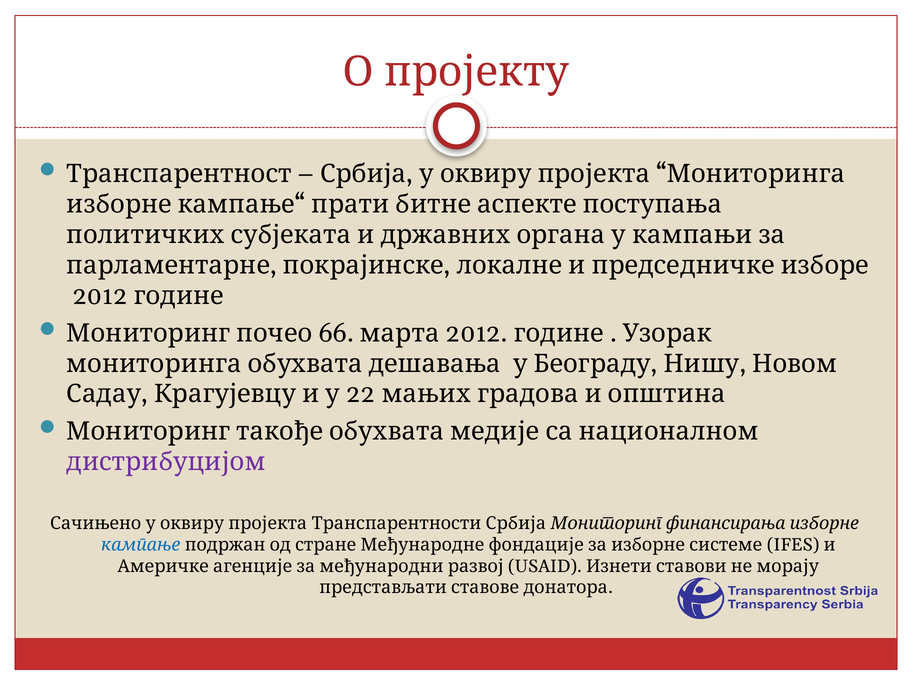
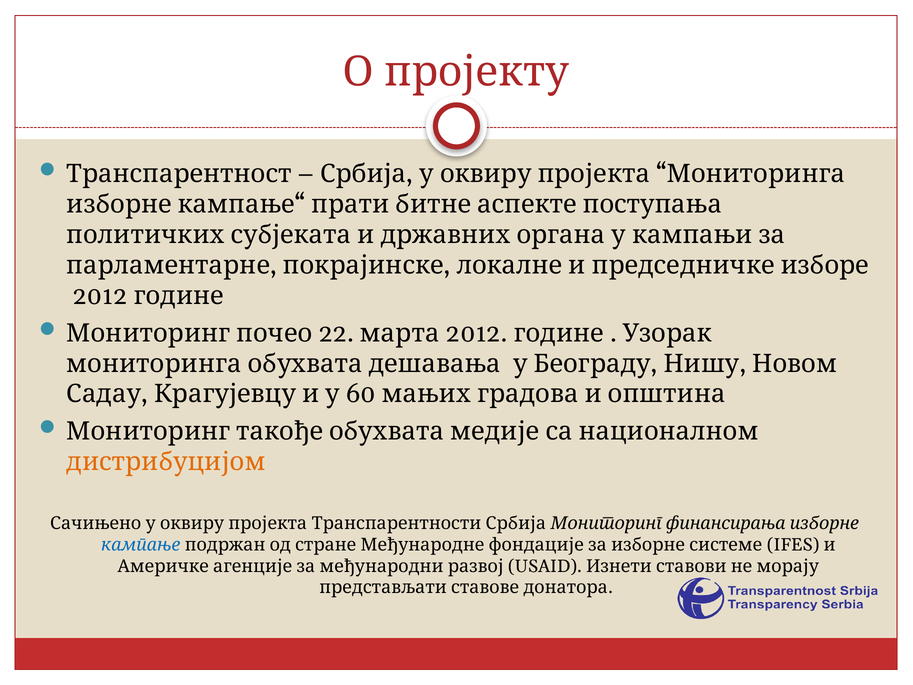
66: 66 -> 22
22: 22 -> 60
дистрибуцијом colour: purple -> orange
